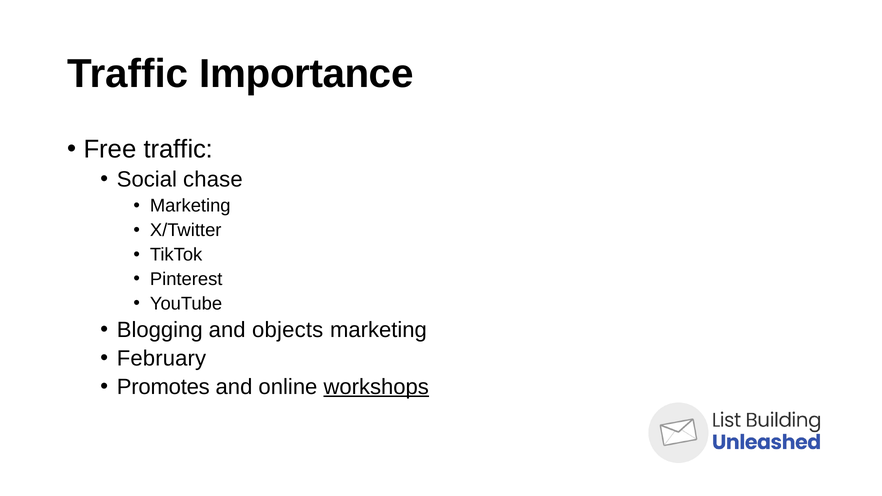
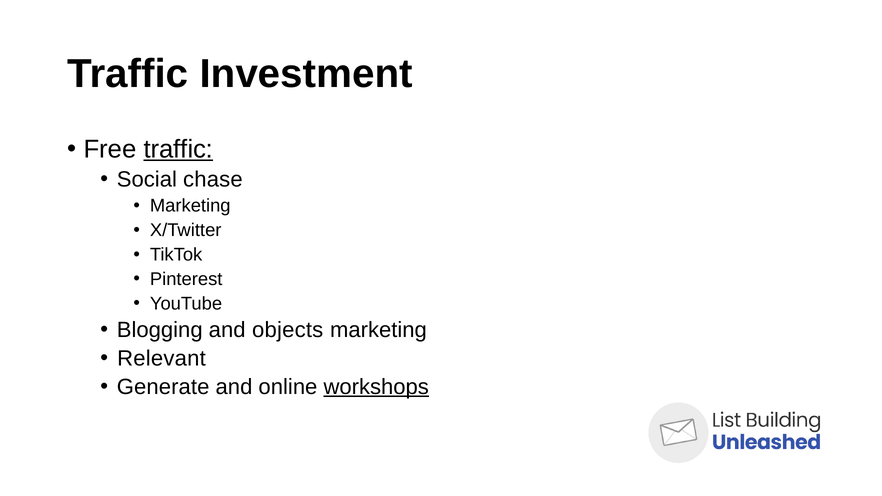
Importance: Importance -> Investment
traffic at (178, 149) underline: none -> present
February: February -> Relevant
Promotes: Promotes -> Generate
